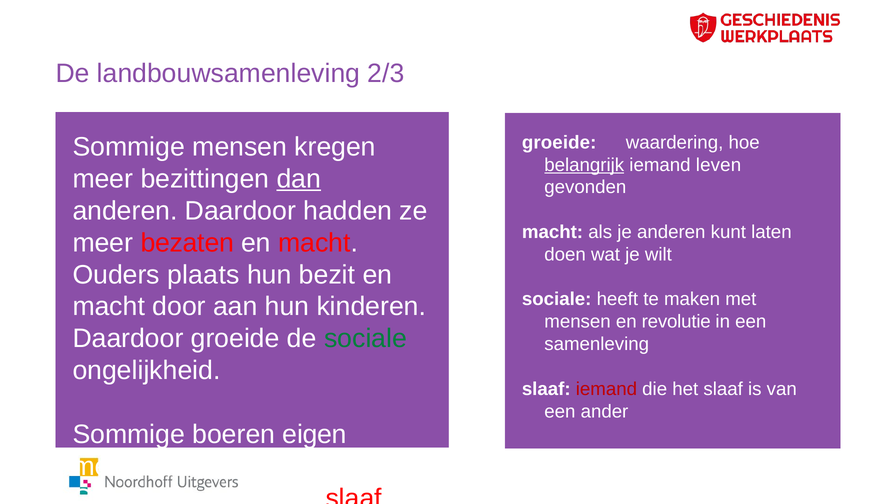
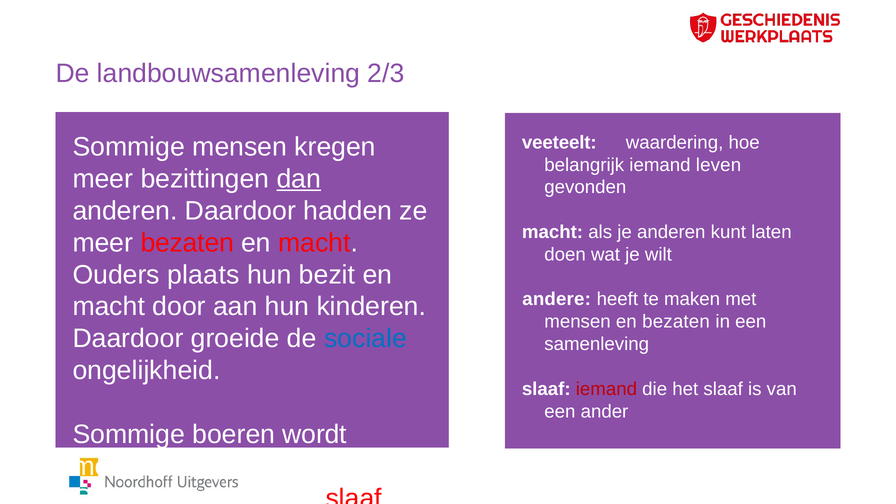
groeide at (559, 142): groeide -> veeteelt
belangrijk underline: present -> none
sociale at (557, 299): sociale -> andere
en revolutie: revolutie -> bezaten
sociale at (366, 339) colour: green -> blue
eigen: eigen -> wordt
